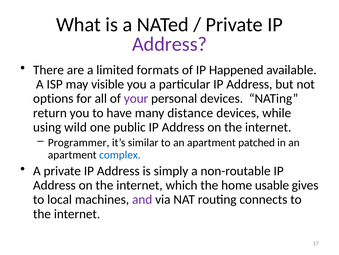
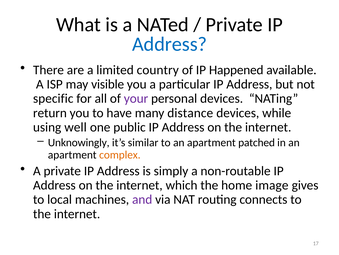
Address at (170, 44) colour: purple -> blue
formats: formats -> country
options: options -> specific
wild: wild -> well
Programmer: Programmer -> Unknowingly
complex colour: blue -> orange
usable: usable -> image
